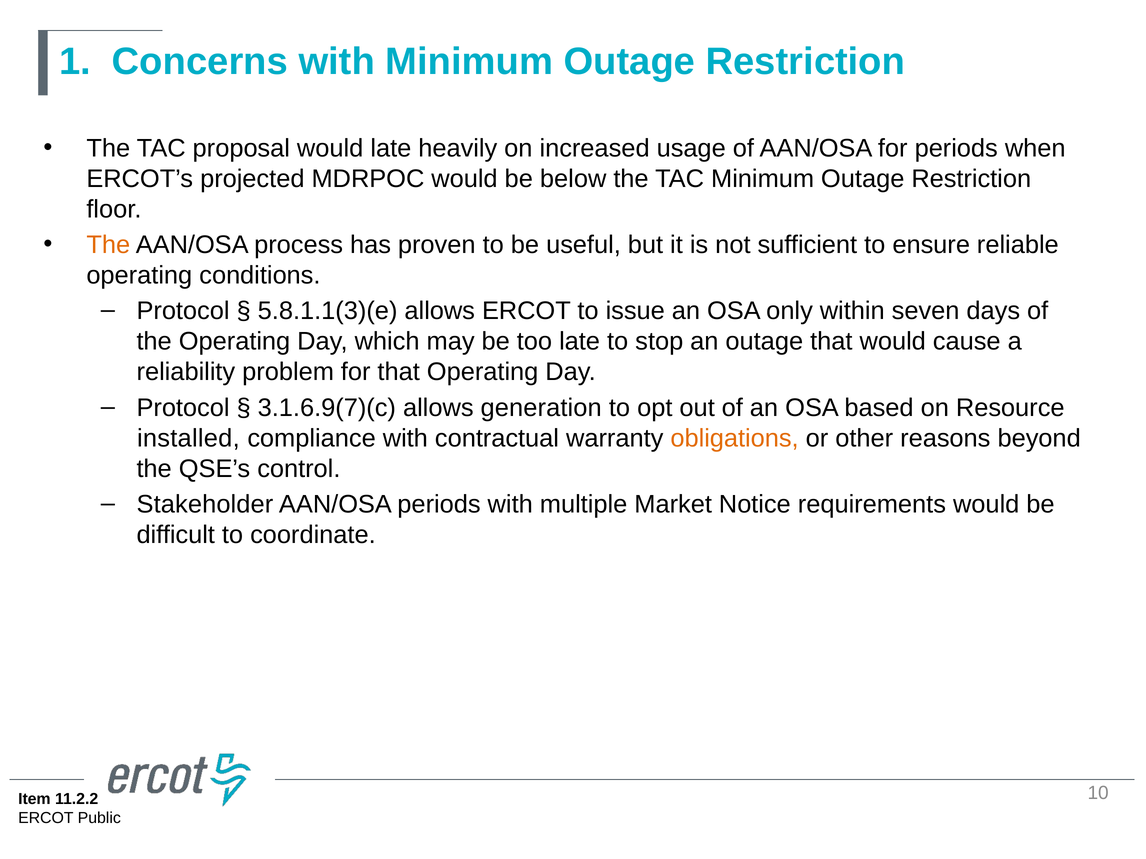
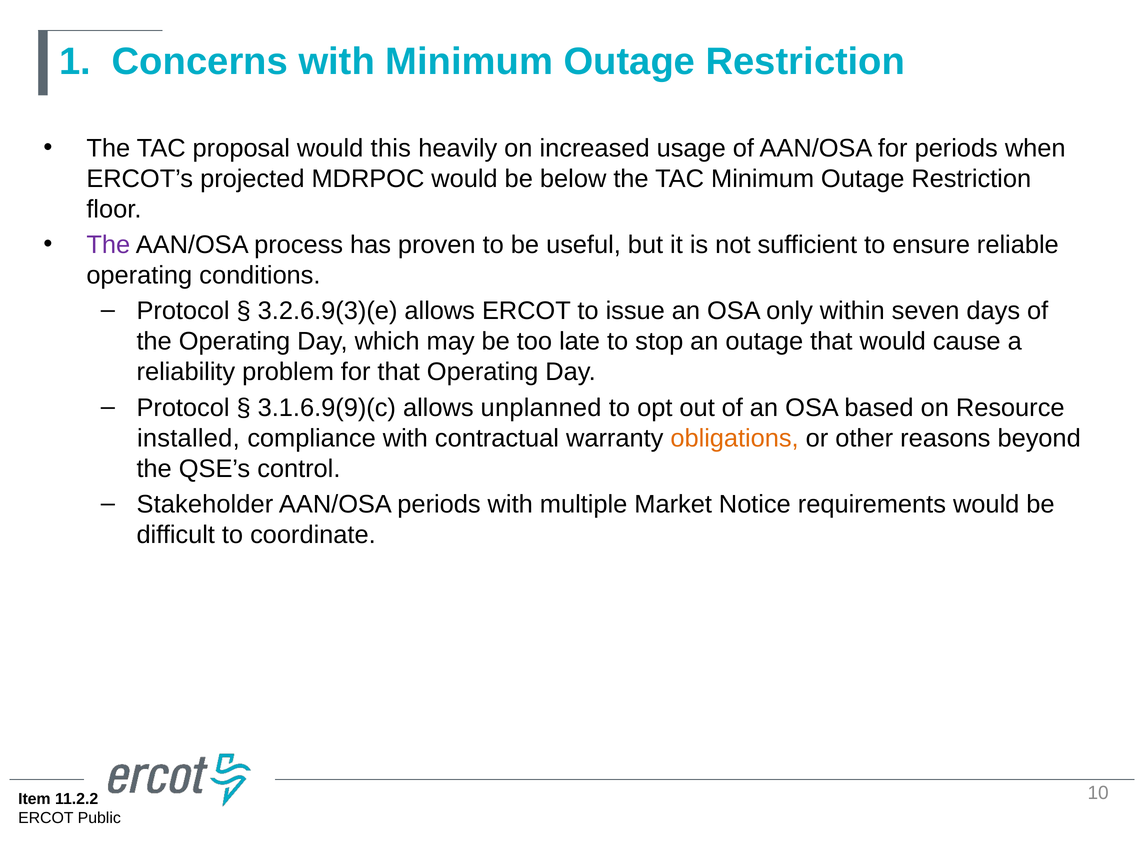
would late: late -> this
The at (108, 245) colour: orange -> purple
5.8.1.1(3)(e: 5.8.1.1(3)(e -> 3.2.6.9(3)(e
3.1.6.9(7)(c: 3.1.6.9(7)(c -> 3.1.6.9(9)(c
generation: generation -> unplanned
